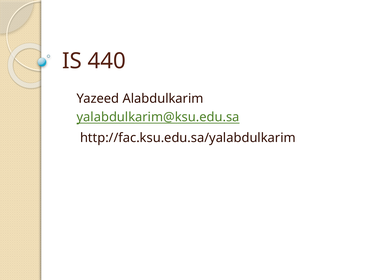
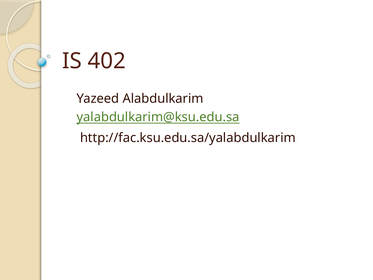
440: 440 -> 402
